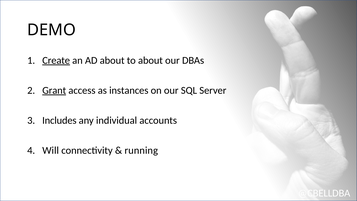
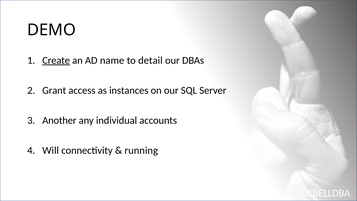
AD about: about -> name
to about: about -> detail
Grant underline: present -> none
Includes: Includes -> Another
